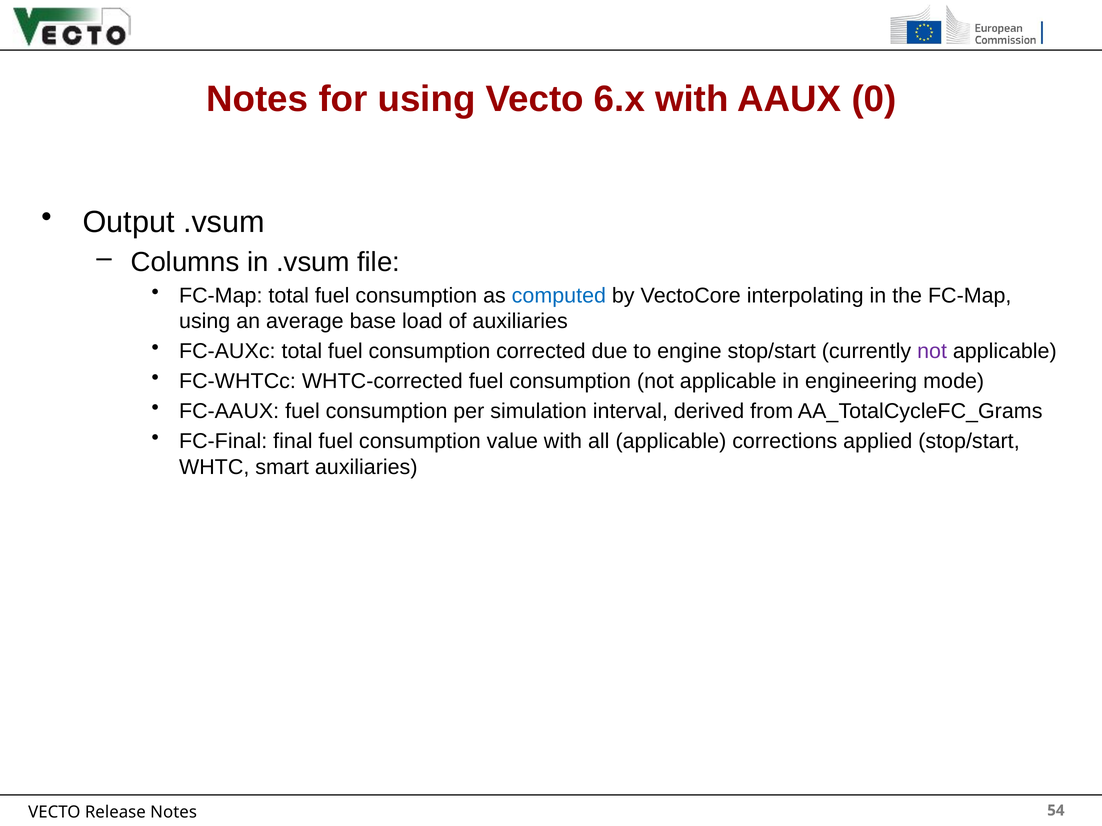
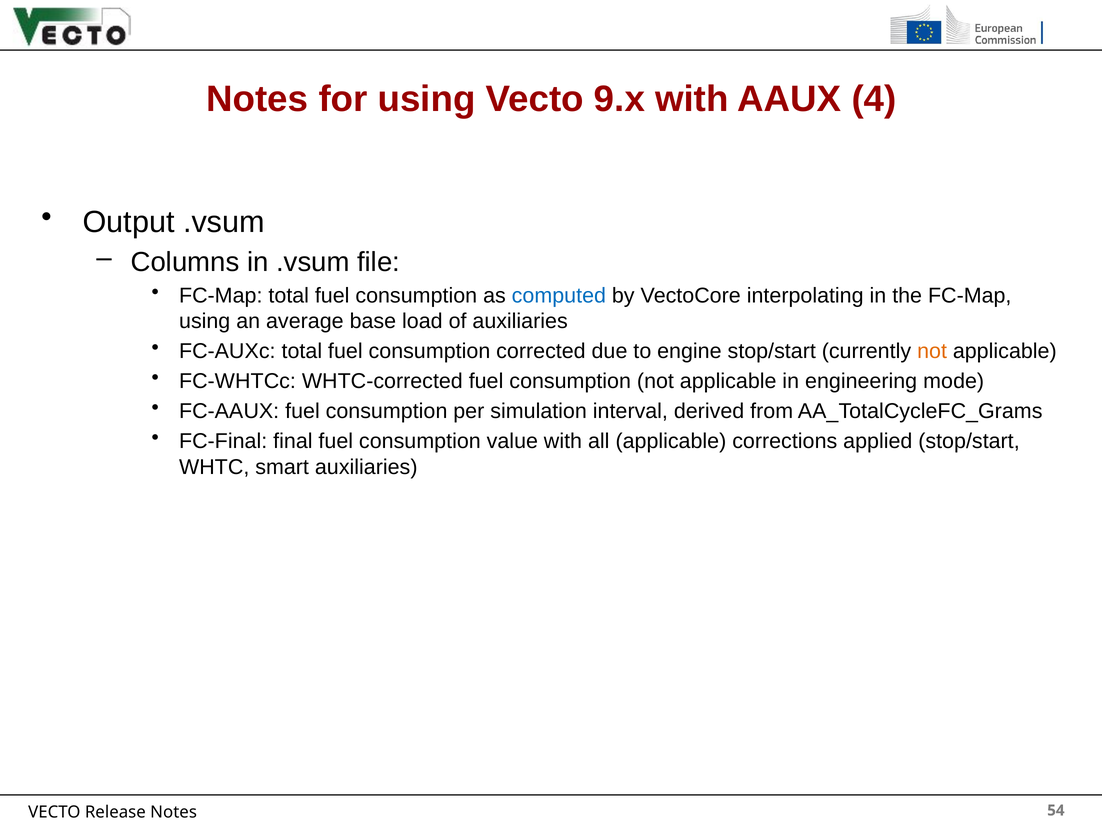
6.x: 6.x -> 9.x
0: 0 -> 4
not at (932, 352) colour: purple -> orange
